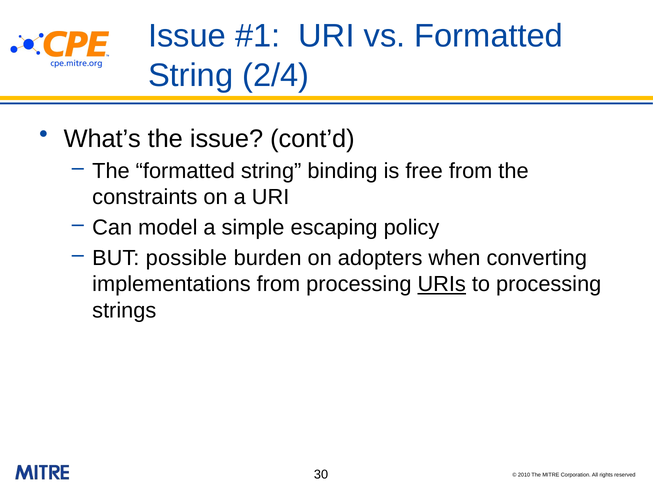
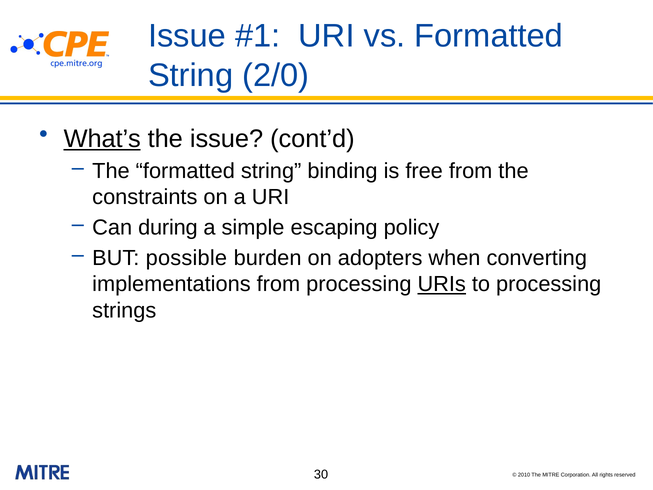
2/4: 2/4 -> 2/0
What’s underline: none -> present
model: model -> during
